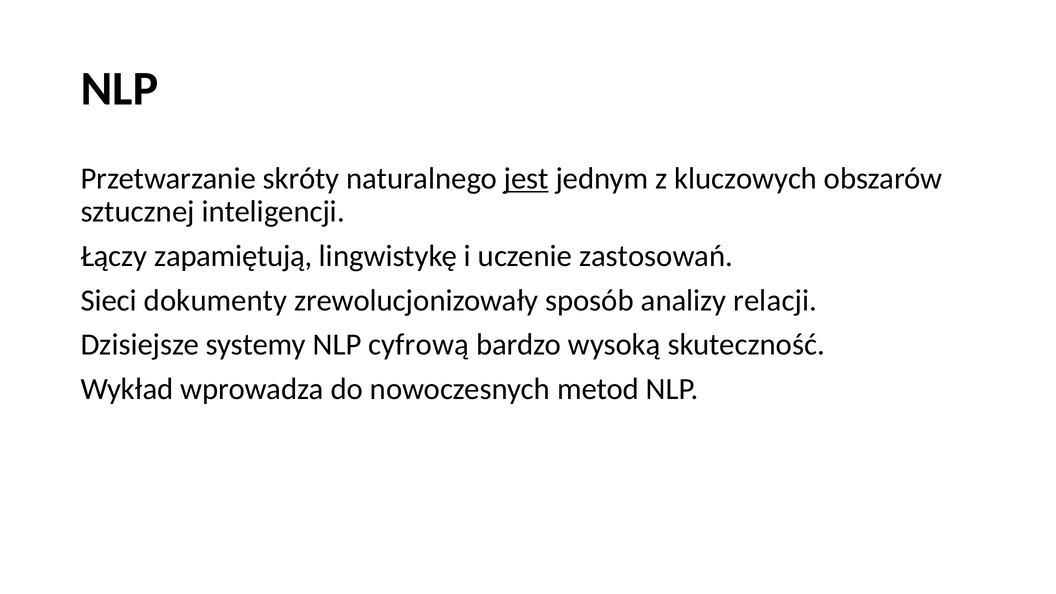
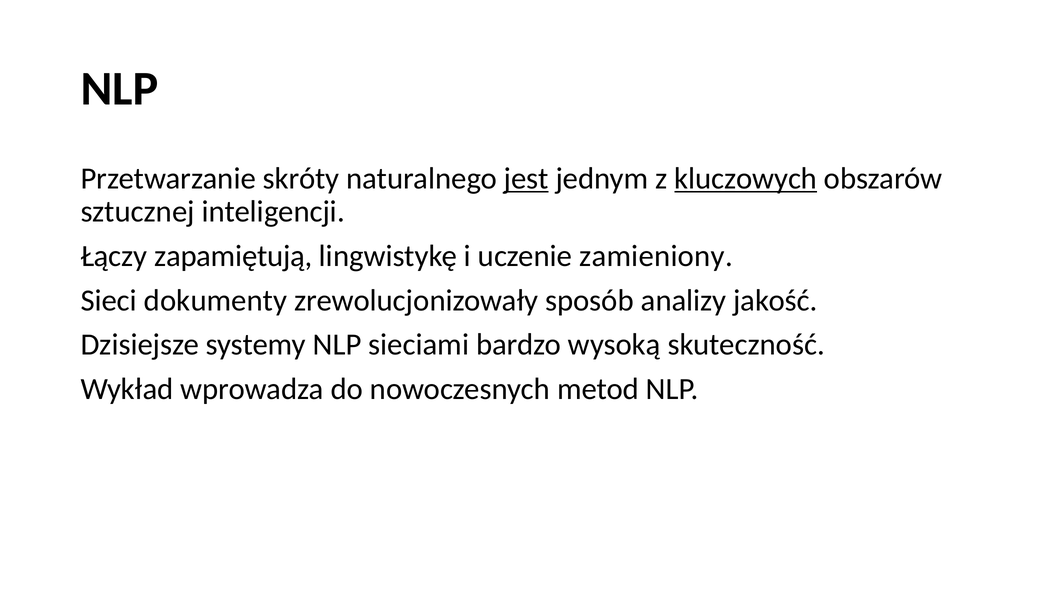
kluczowych underline: none -> present
zastosowań: zastosowań -> zamieniony
relacji: relacji -> jakość
cyfrową: cyfrową -> sieciami
